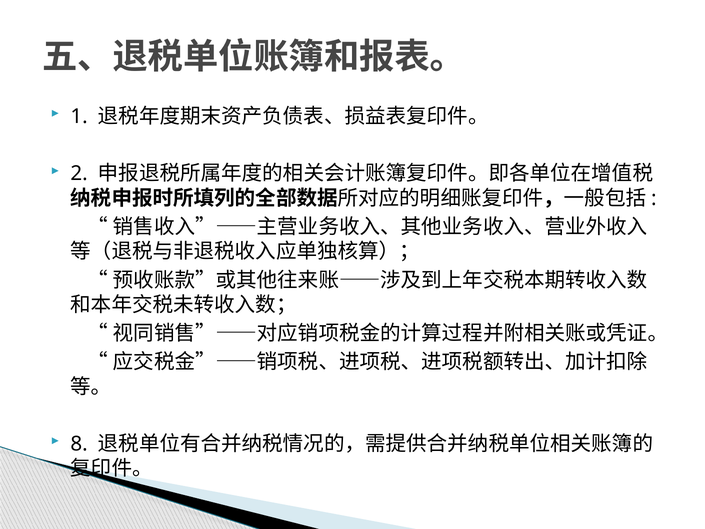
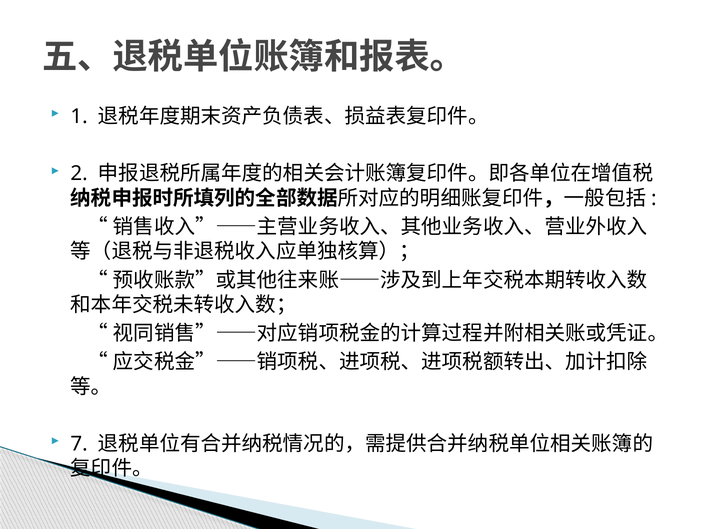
8: 8 -> 7
